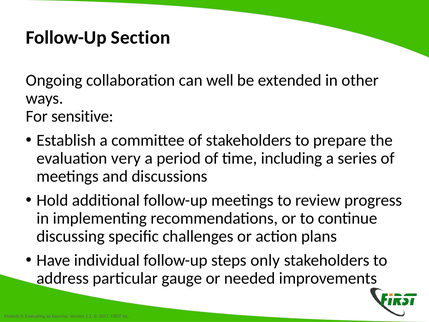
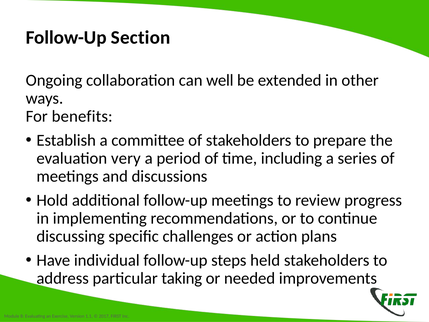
sensitive: sensitive -> benefits
only: only -> held
gauge: gauge -> taking
